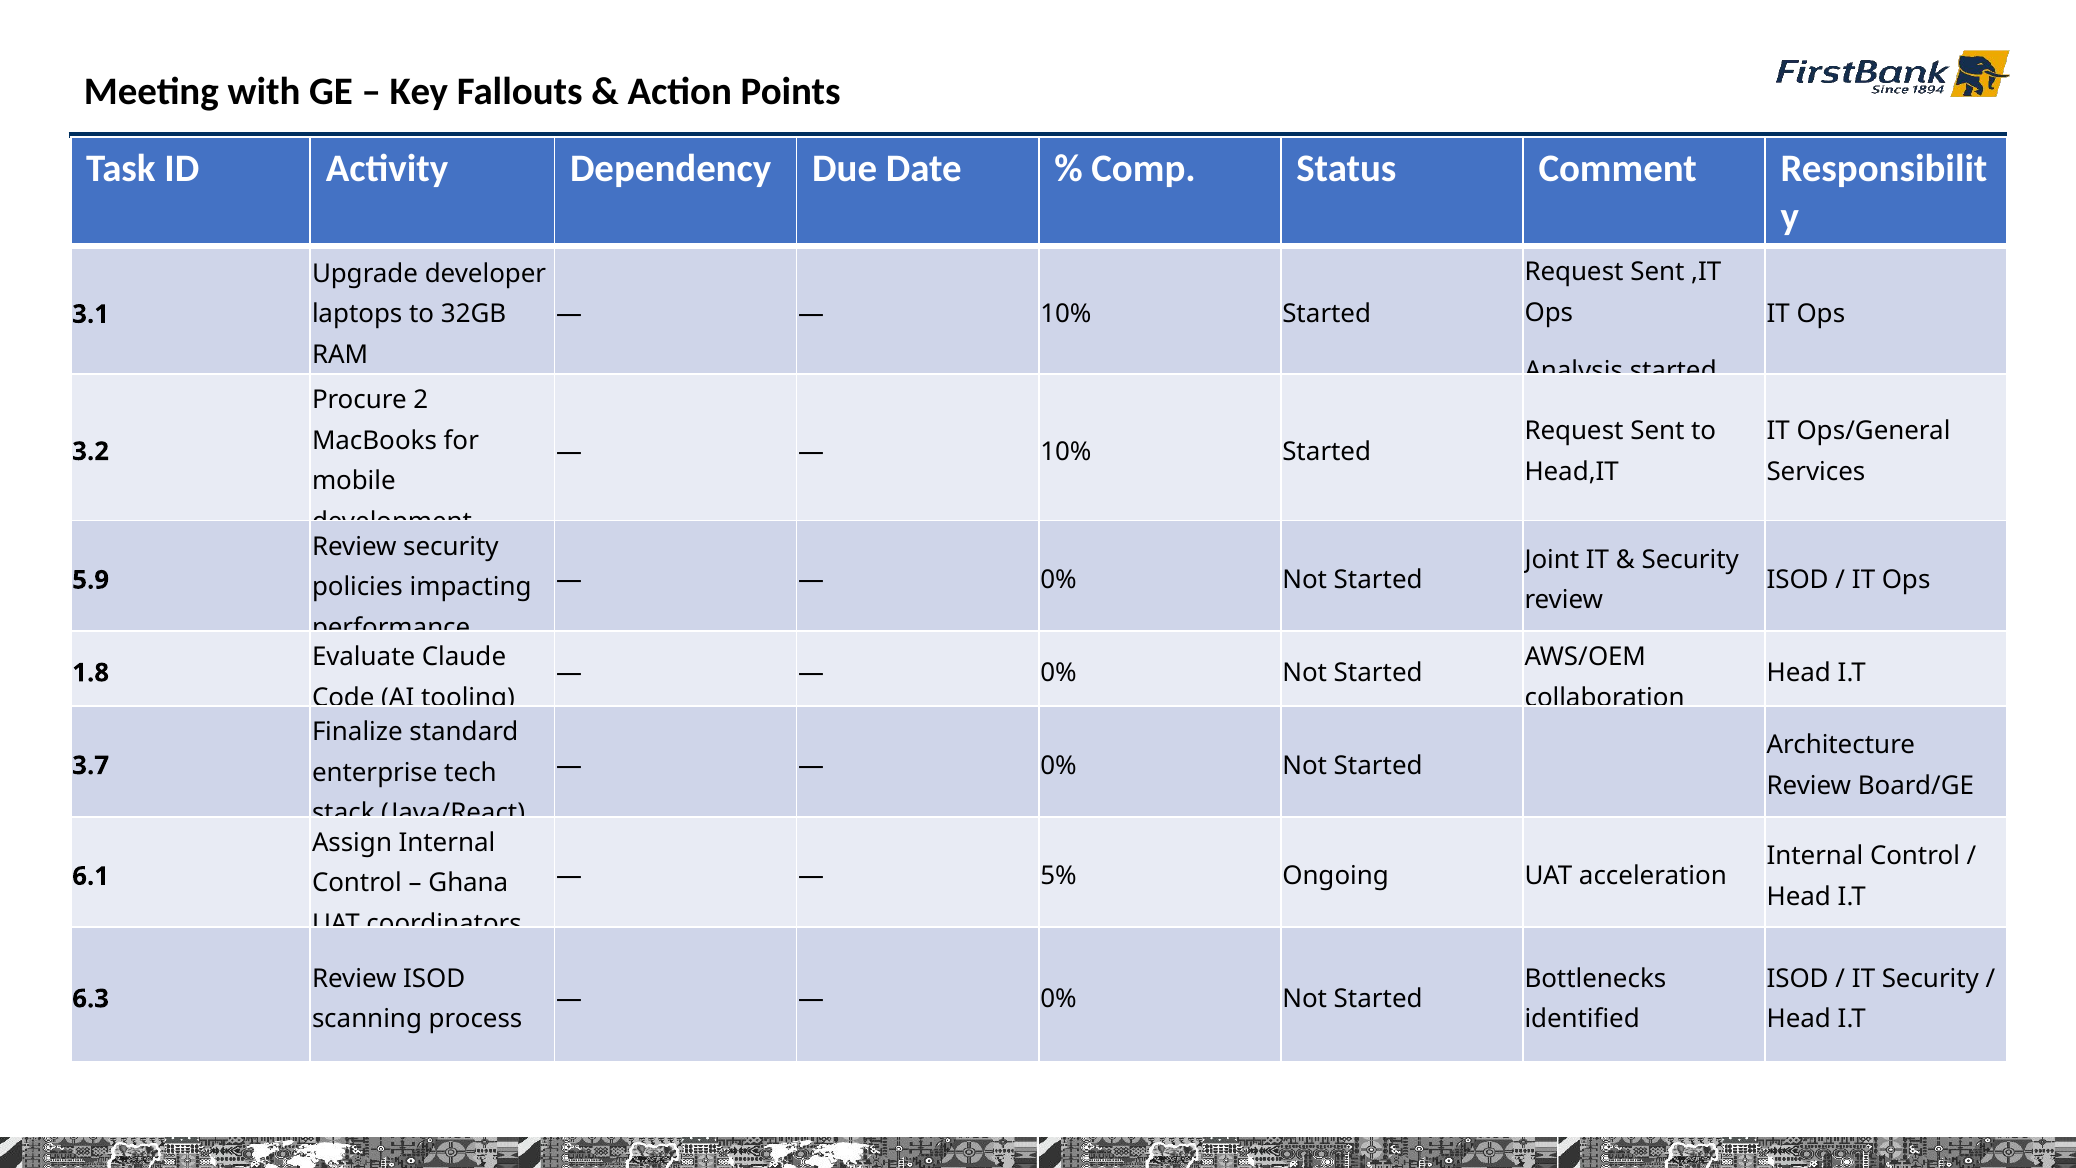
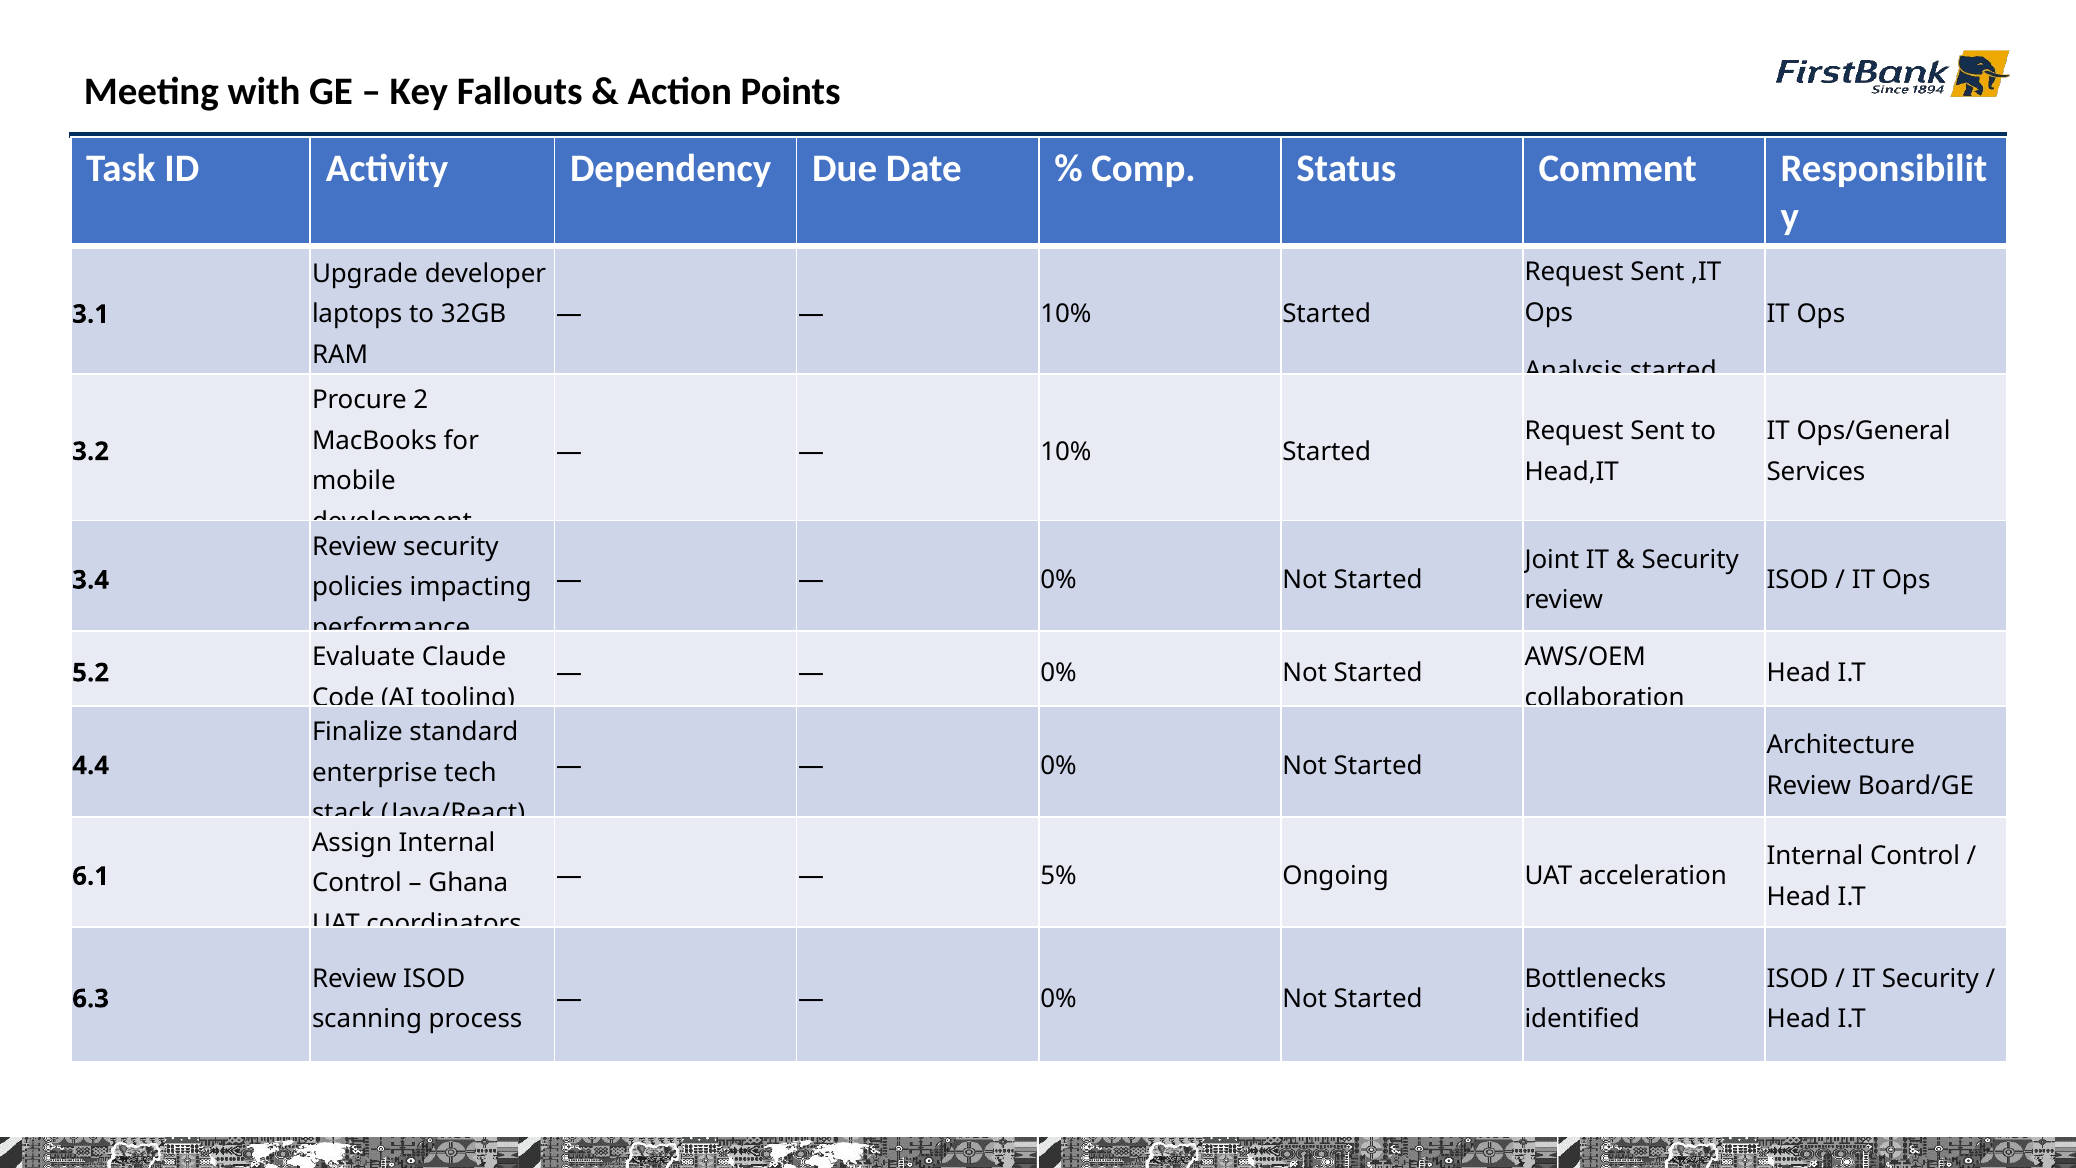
5.9: 5.9 -> 3.4
1.8: 1.8 -> 5.2
3.7: 3.7 -> 4.4
